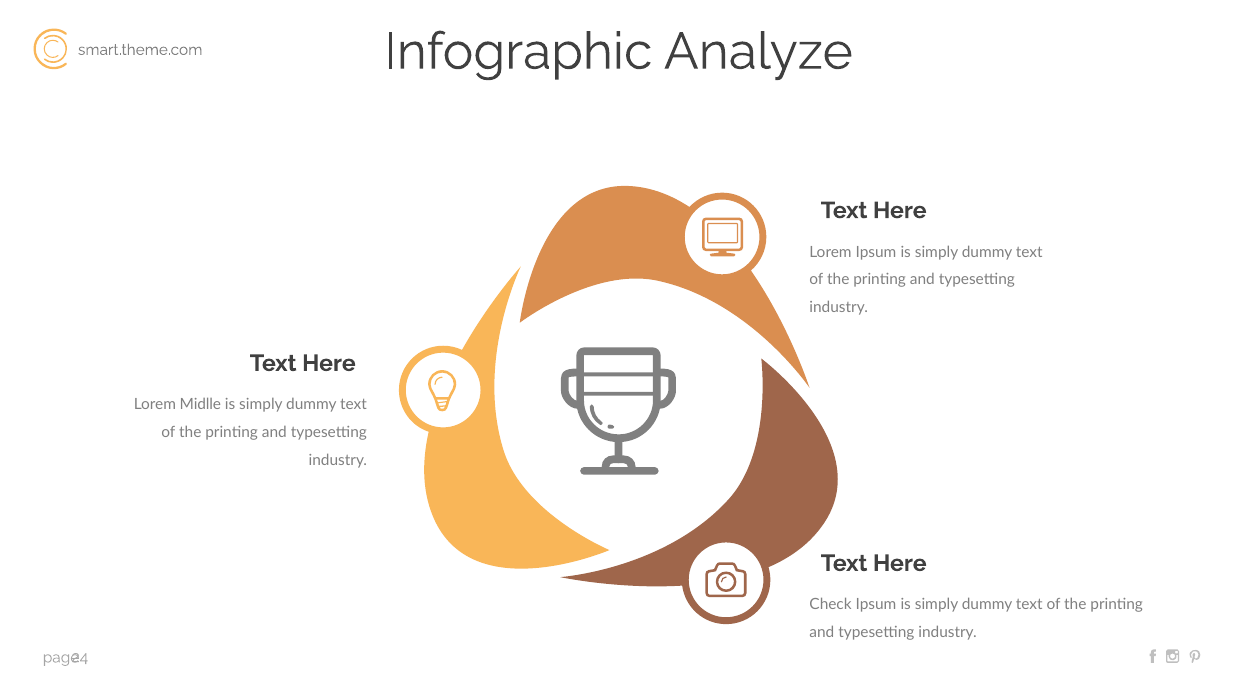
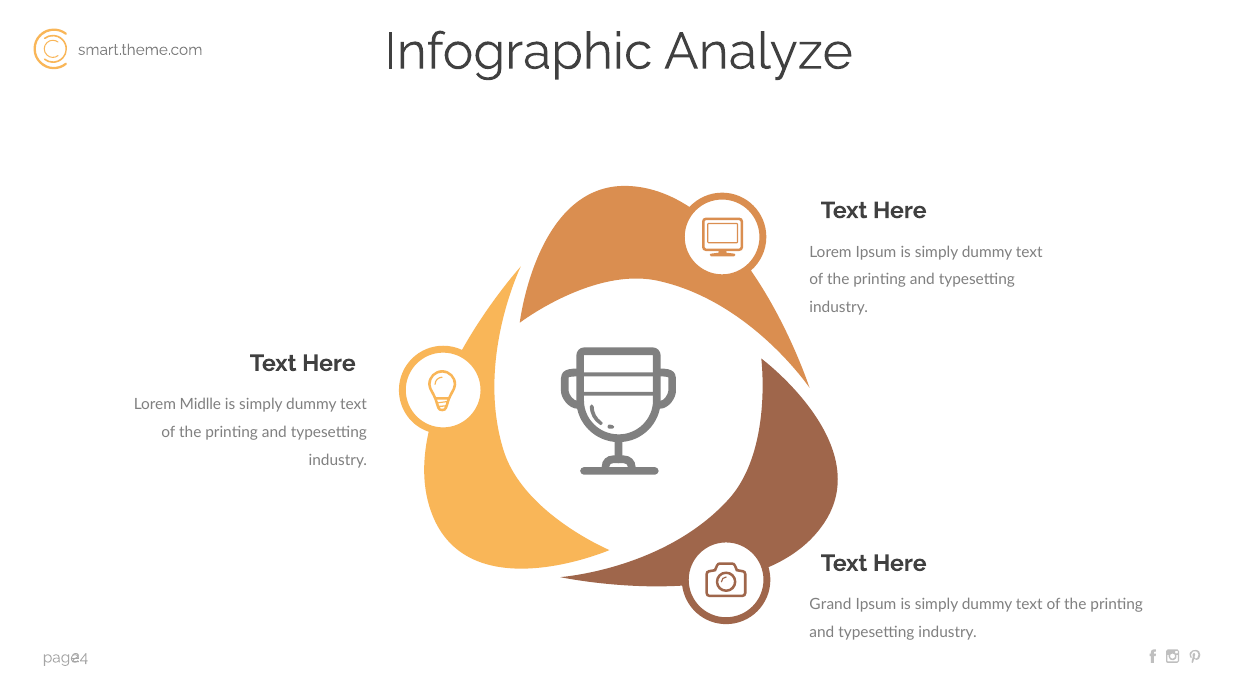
Check: Check -> Grand
